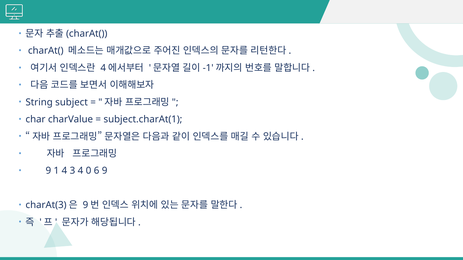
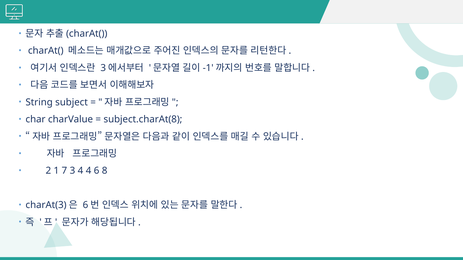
4 at (103, 68): 4 -> 3
subject.charAt(1: subject.charAt(1 -> subject.charAt(8
9 at (48, 171): 9 -> 2
1 4: 4 -> 7
4 0: 0 -> 4
6 9: 9 -> 8
9 at (85, 205): 9 -> 6
